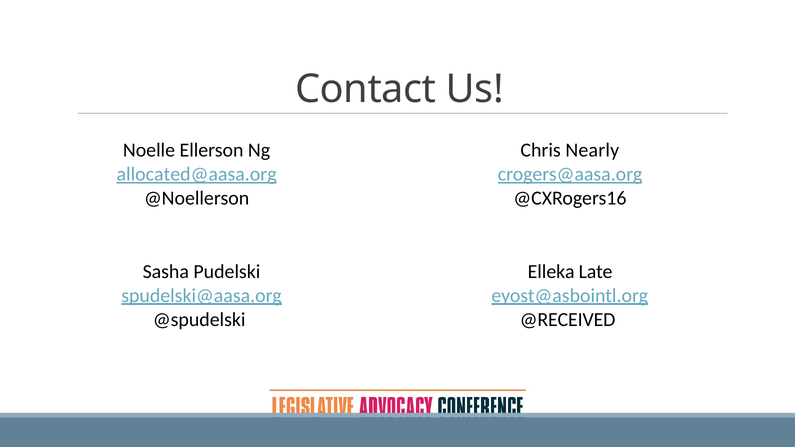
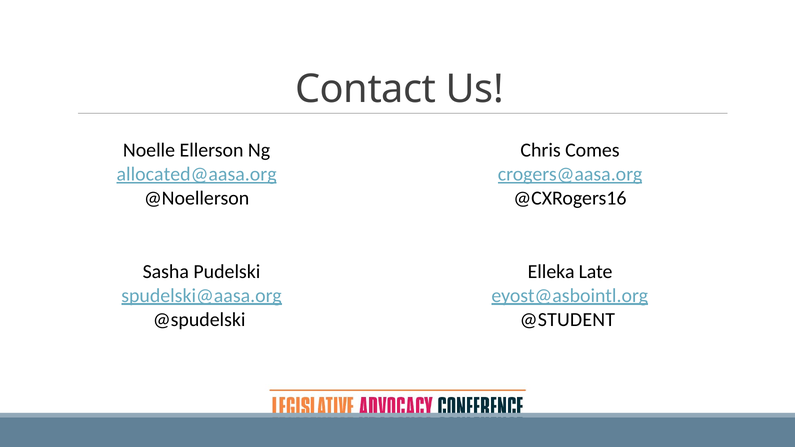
Nearly: Nearly -> Comes
@RECEIVED: @RECEIVED -> @STUDENT
